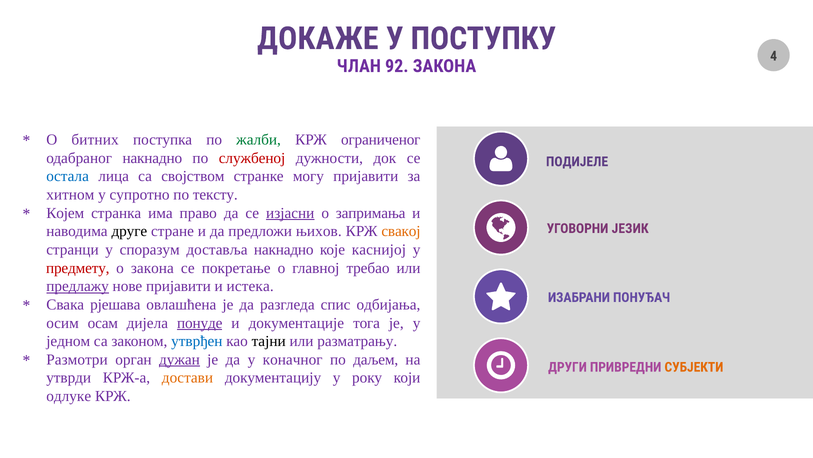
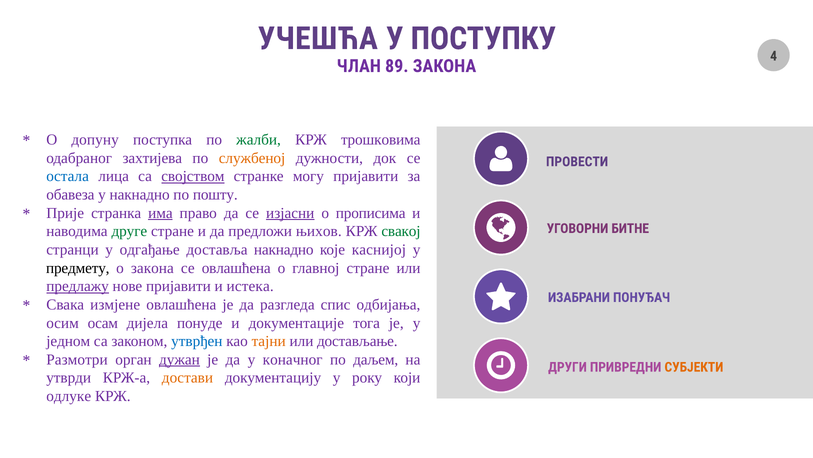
ДОКАЖЕ: ДОКАЖЕ -> УЧЕШЋА
92: 92 -> 89
битних: битних -> допуну
ограниченог: ограниченог -> трошковима
одабраног накнадно: накнадно -> захтијева
службеној colour: red -> orange
ПОДИЈЕЛЕ: ПОДИЈЕЛЕ -> ПРОВЕСТИ
својством underline: none -> present
хитном: хитном -> обавеза
у супротно: супротно -> накнадно
тексту: тексту -> пошту
Којем: Којем -> Прије
има underline: none -> present
запримања: запримања -> прописима
ЈЕЗИК: ЈЕЗИК -> БИТНЕ
друге colour: black -> green
свакој colour: orange -> green
споразум: споразум -> одгађање
предмету colour: red -> black
се покретање: покретање -> овлашћена
главној требао: требао -> стране
рјешава: рјешава -> измјене
понуде underline: present -> none
тајни colour: black -> orange
разматрању: разматрању -> достављање
